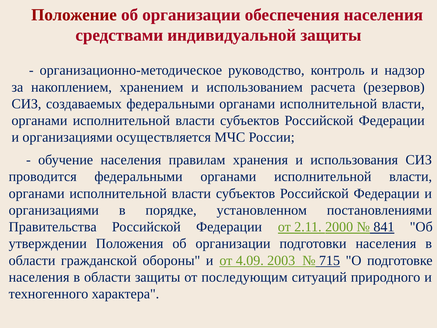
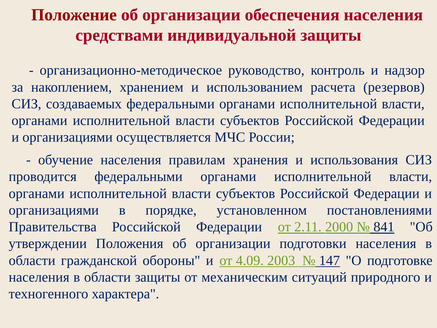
715: 715 -> 147
последующим: последующим -> механическим
